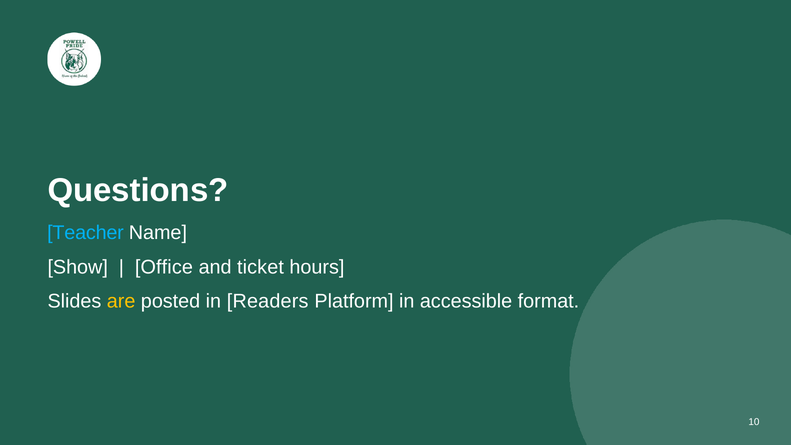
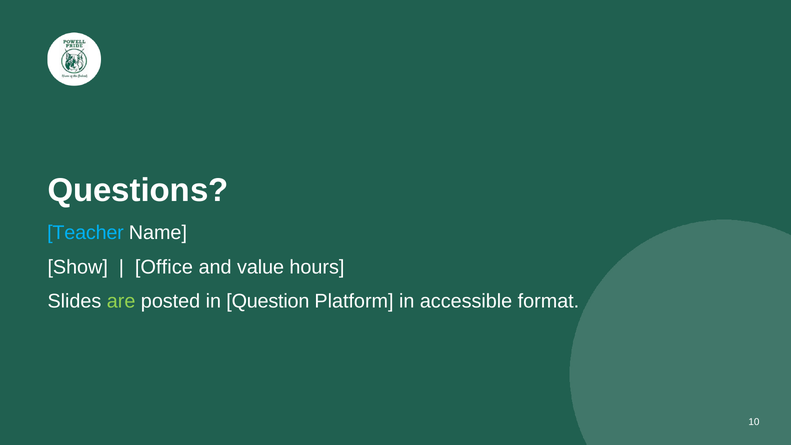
ticket: ticket -> value
are colour: yellow -> light green
Readers: Readers -> Question
